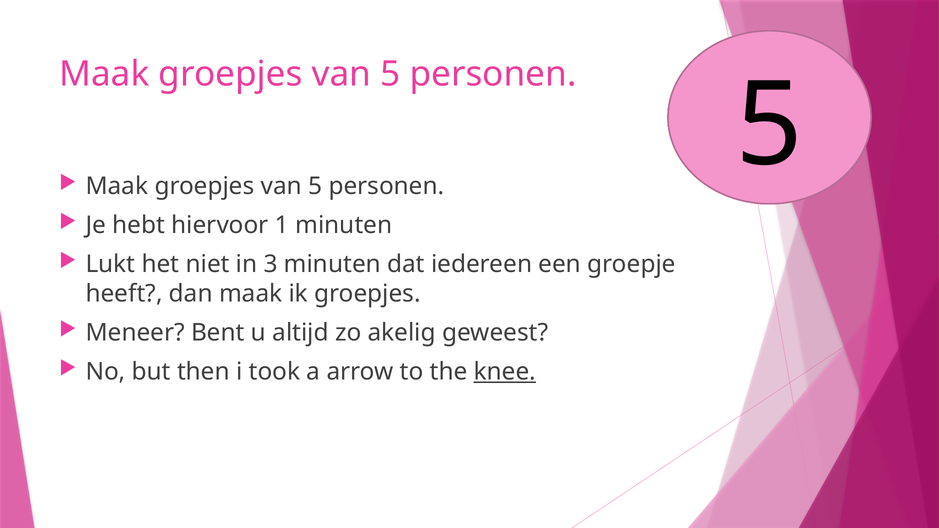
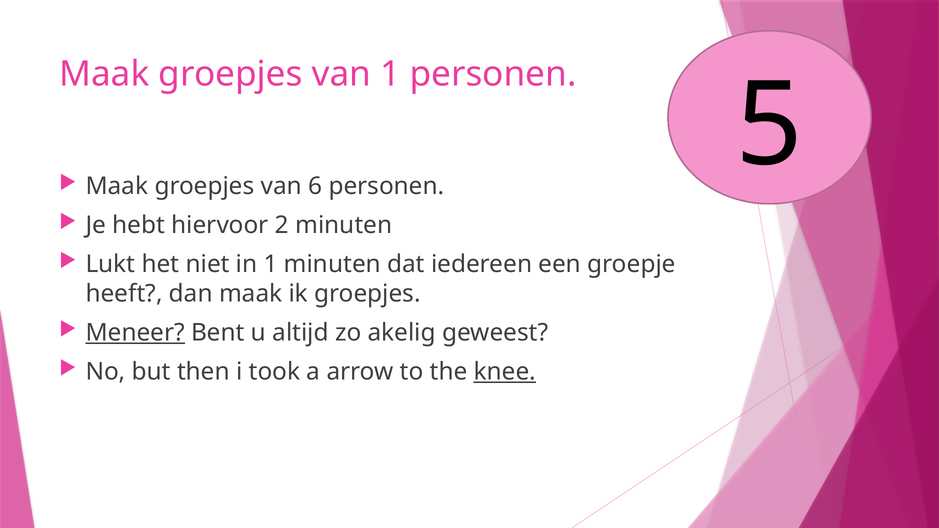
5 at (390, 74): 5 -> 1
5 at (315, 186): 5 -> 6
1: 1 -> 2
in 3: 3 -> 1
Meneer underline: none -> present
